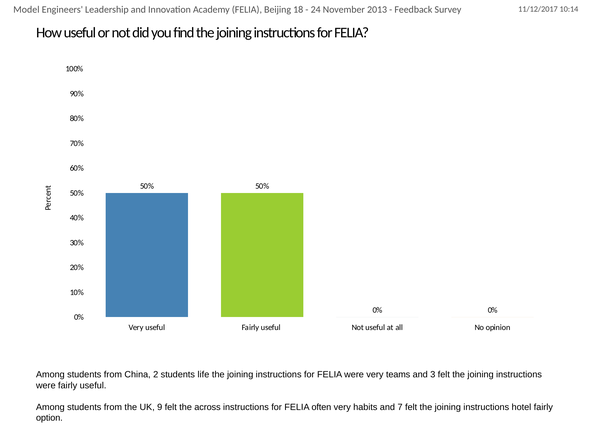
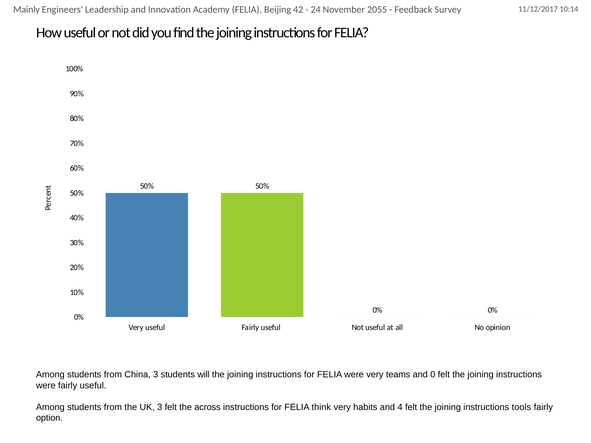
Model: Model -> Mainly
18: 18 -> 42
2013: 2013 -> 2055
China 2: 2 -> 3
life: life -> will
3: 3 -> 0
UK 9: 9 -> 3
often: often -> think
7: 7 -> 4
hotel: hotel -> tools
